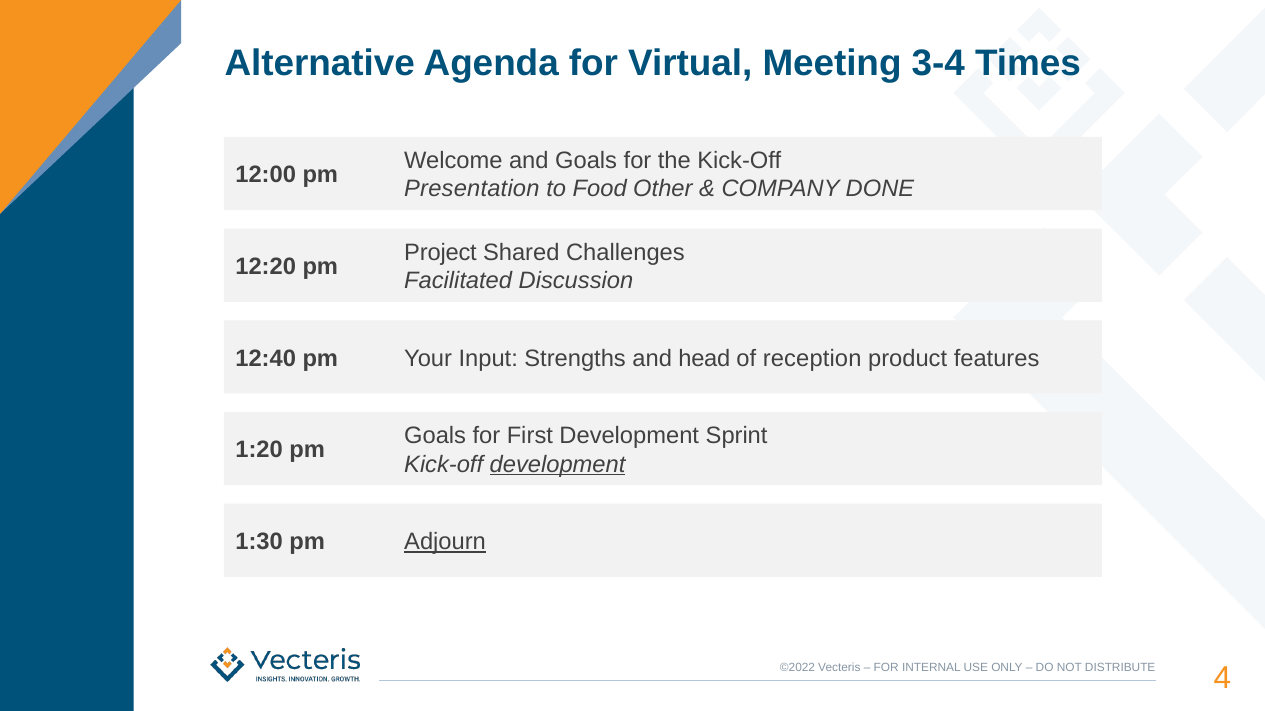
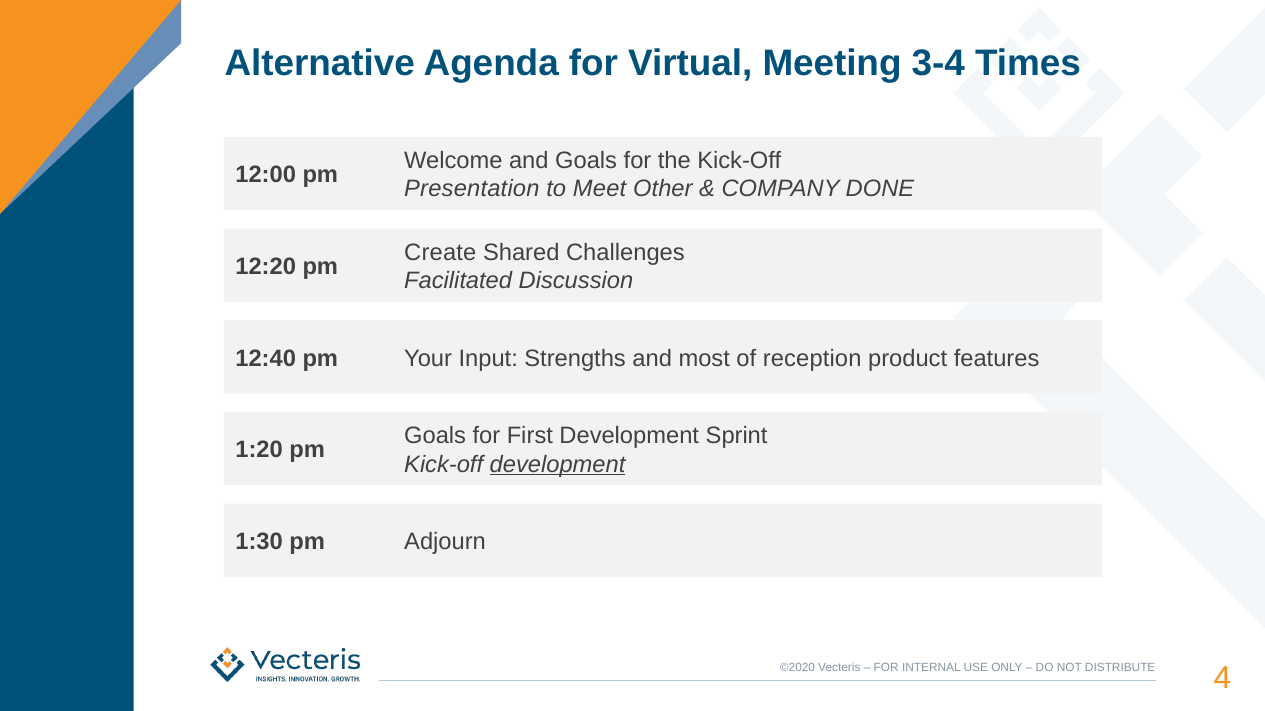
Food: Food -> Meet
Project: Project -> Create
head: head -> most
Adjourn underline: present -> none
©2022: ©2022 -> ©2020
